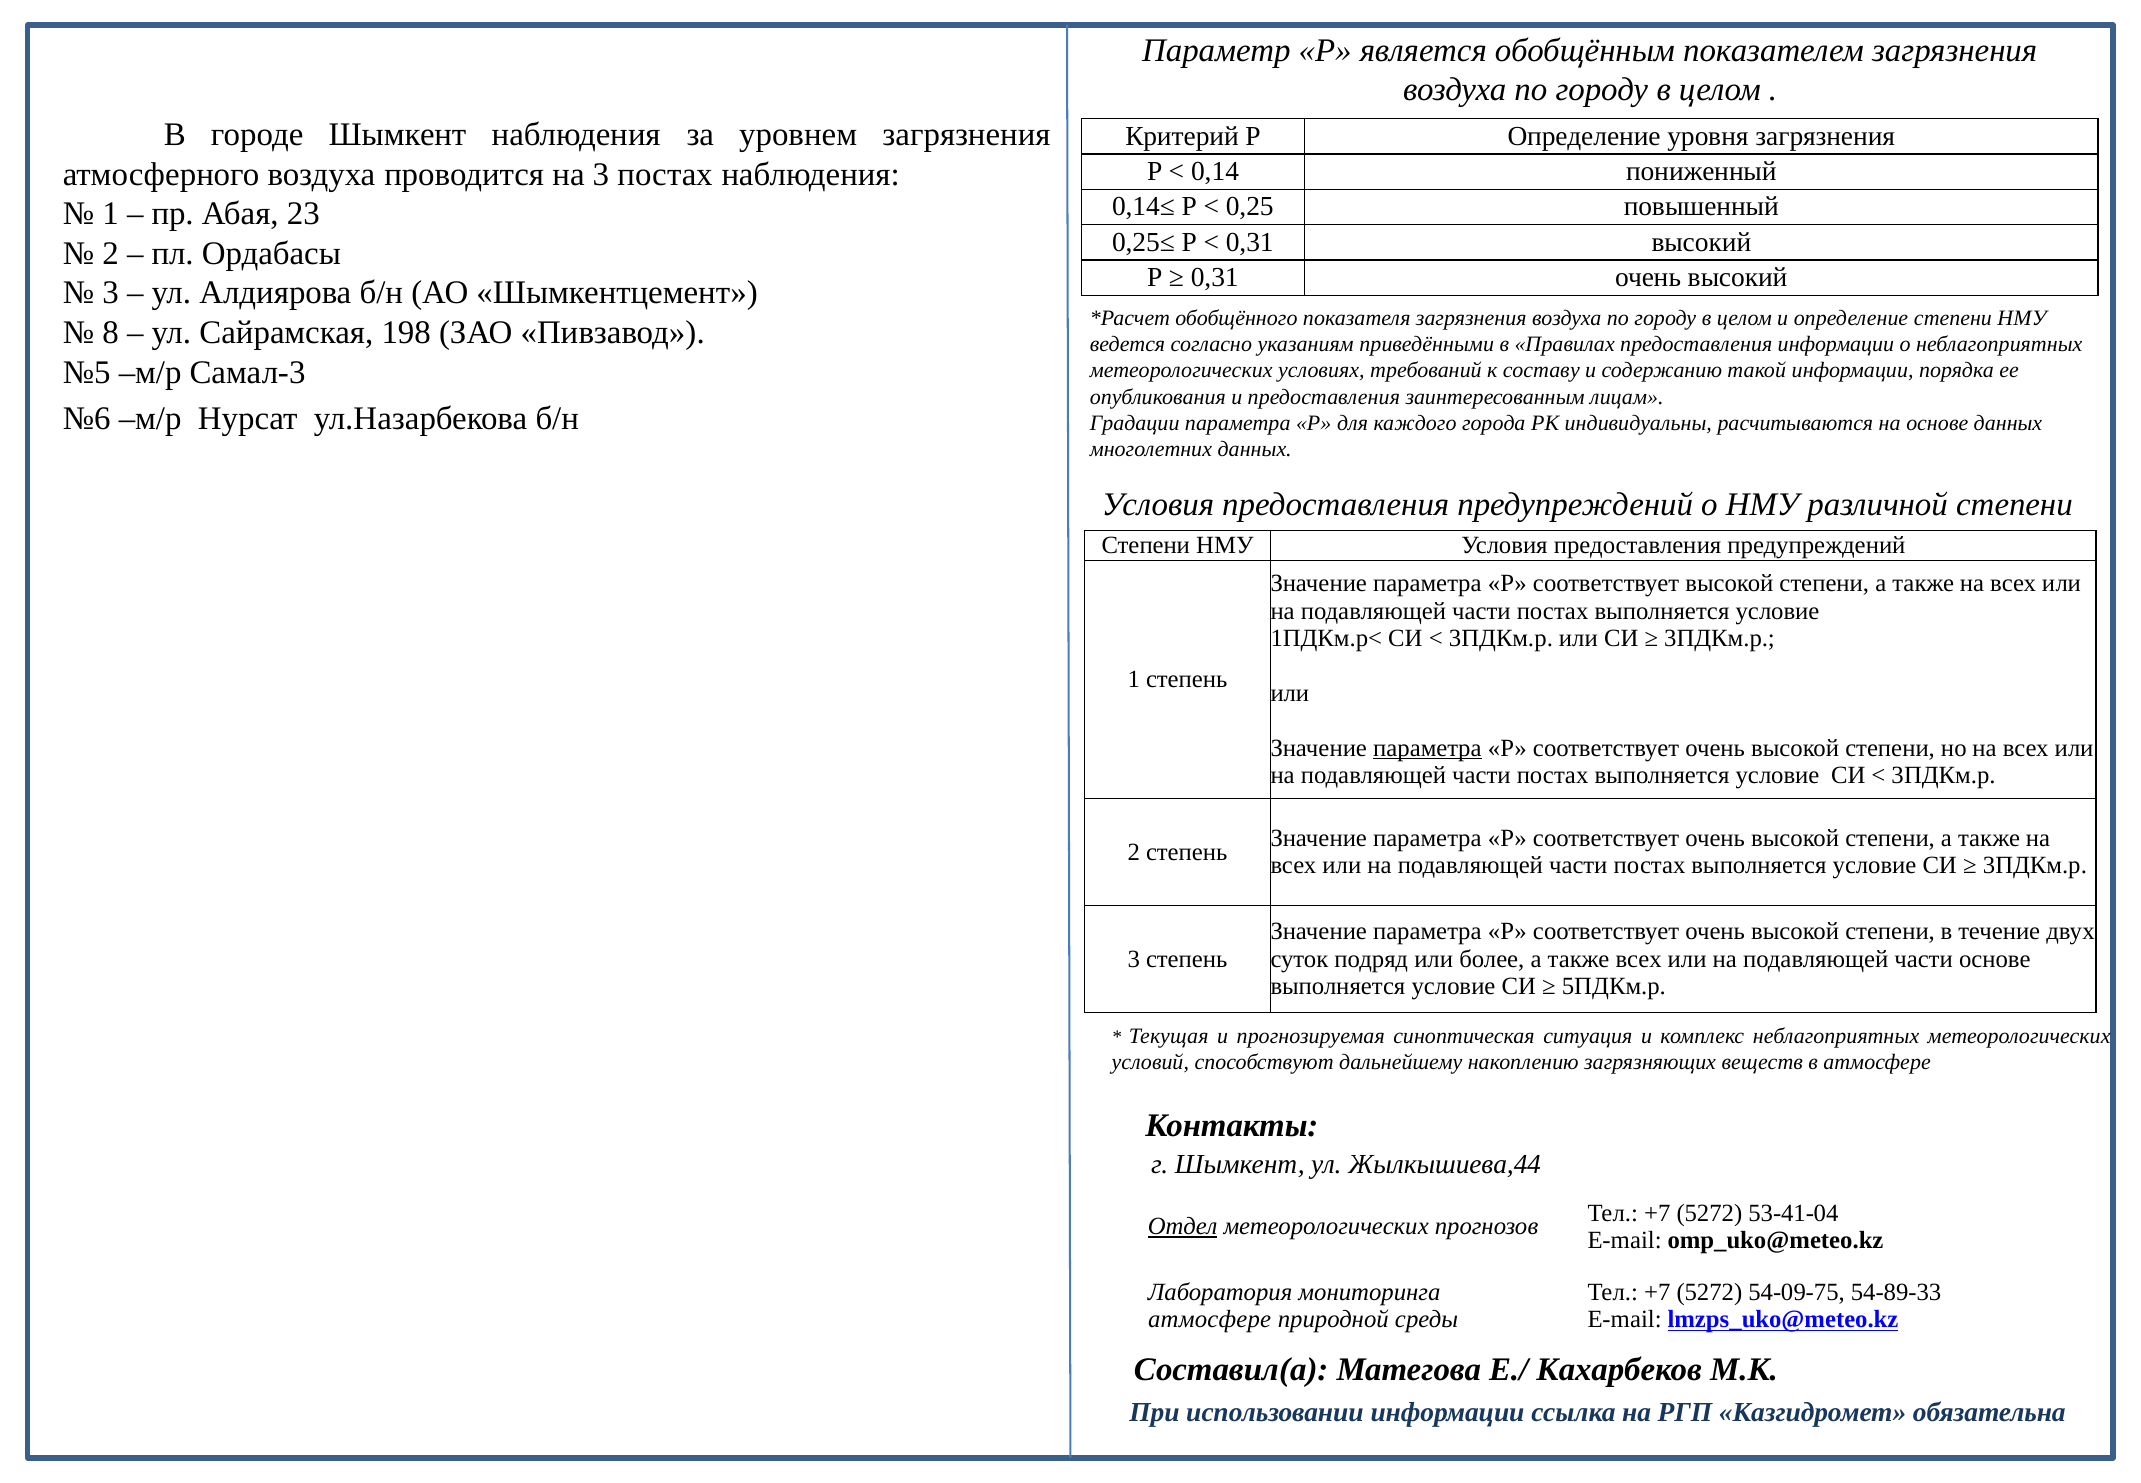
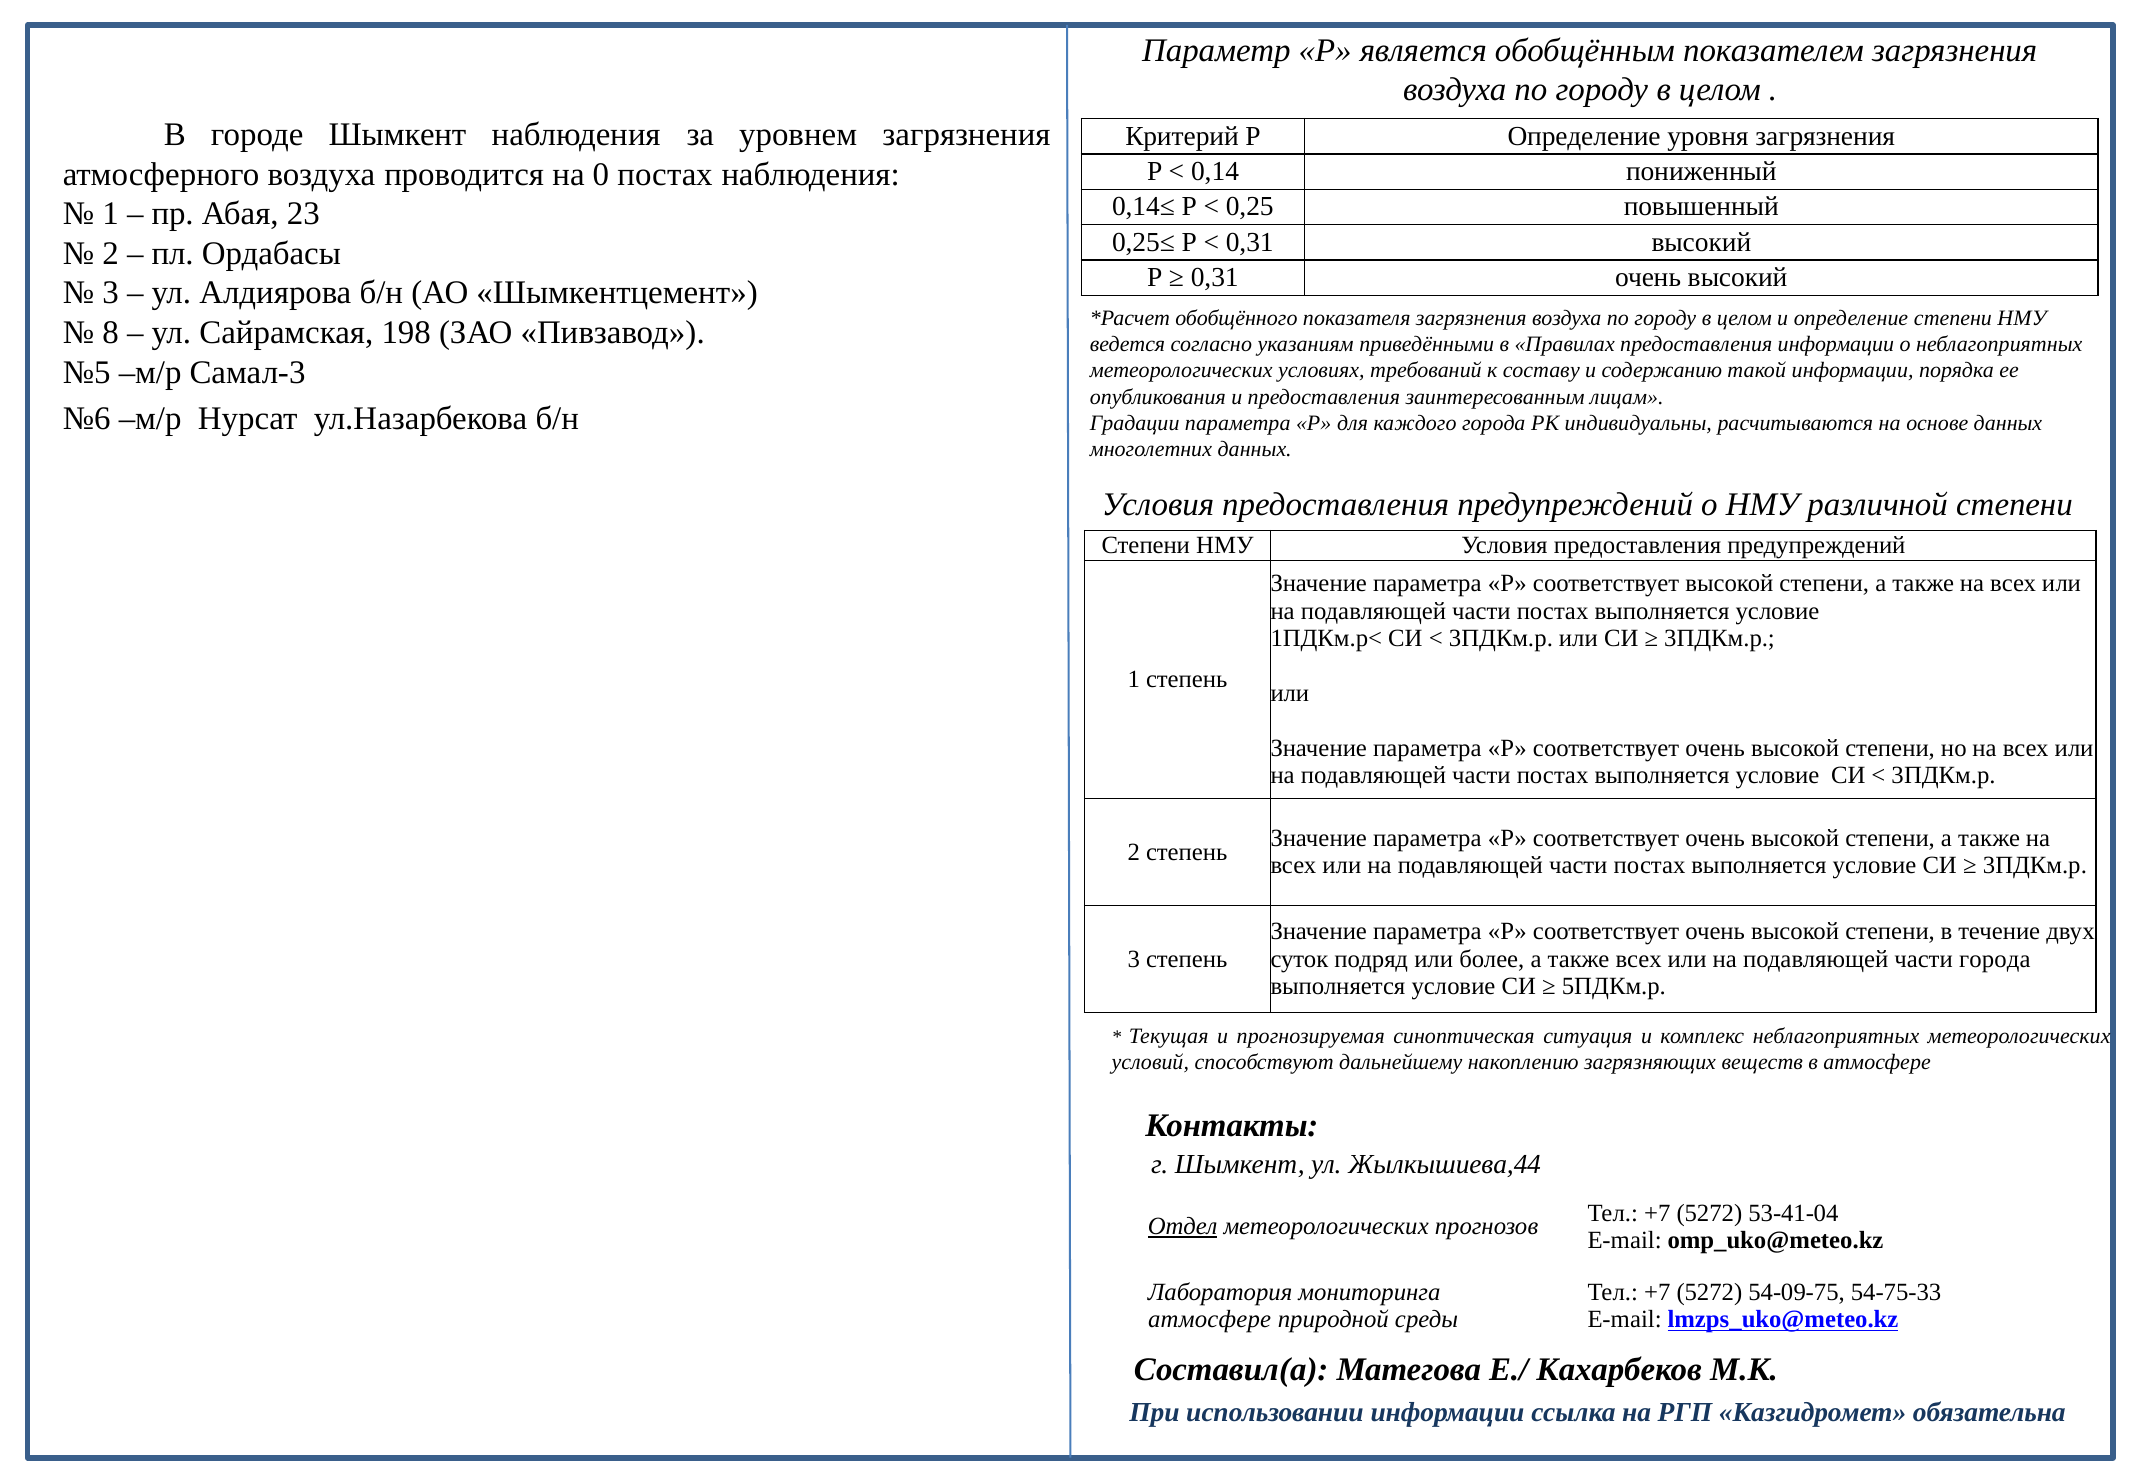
на 3: 3 -> 0
параметра at (1427, 747) underline: present -> none
части основе: основе -> города
54-89-33: 54-89-33 -> 54-75-33
